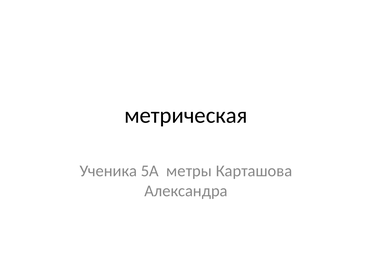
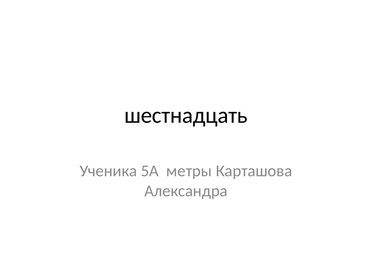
метрическая: метрическая -> шестнадцать
